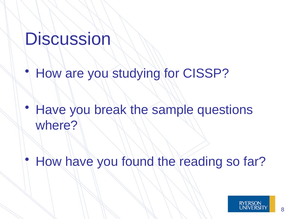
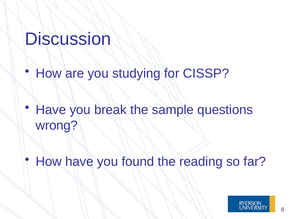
where: where -> wrong
